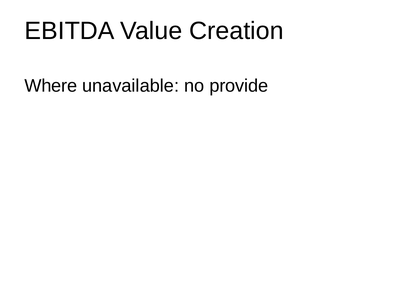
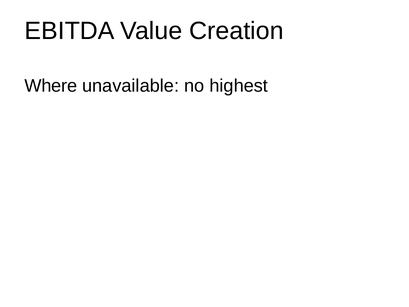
provide: provide -> highest
